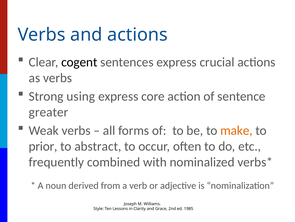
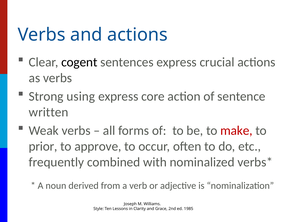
greater: greater -> written
make colour: orange -> red
abstract: abstract -> approve
